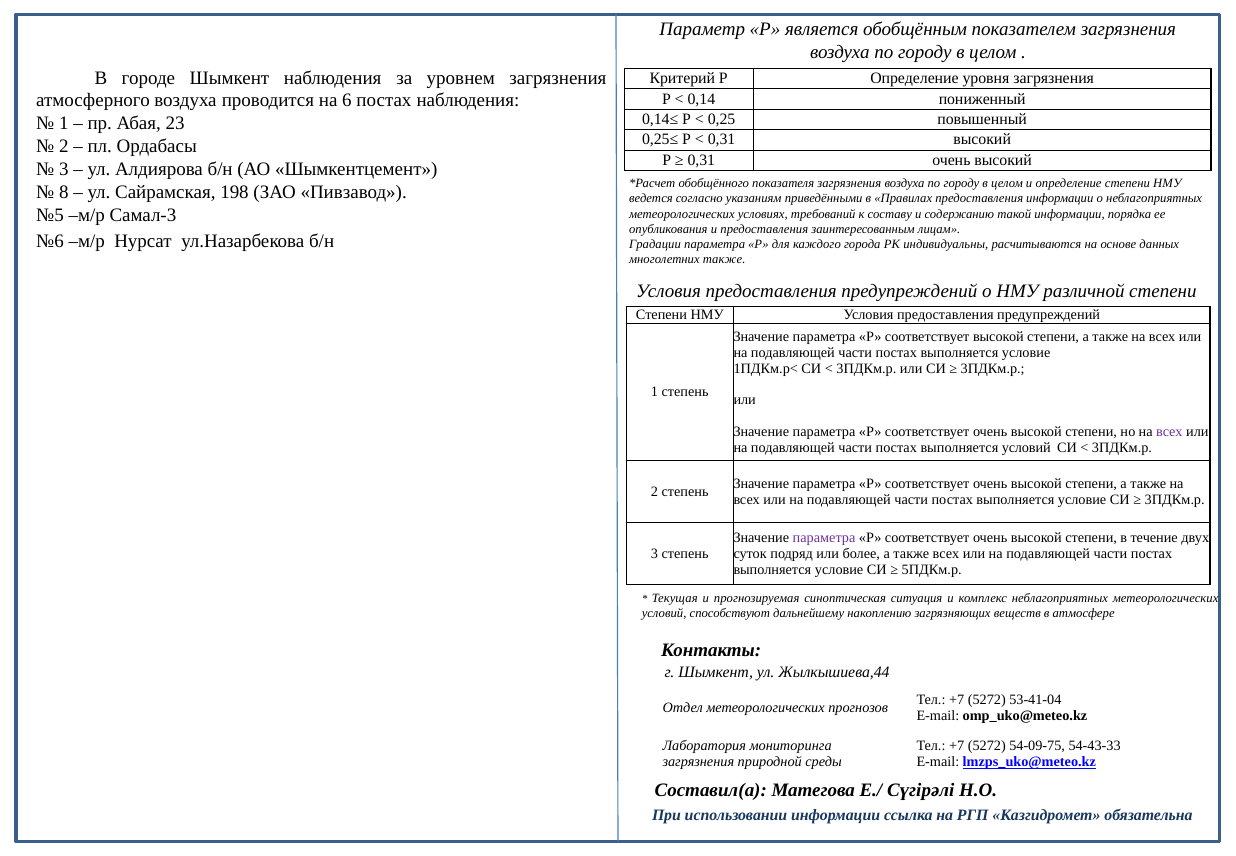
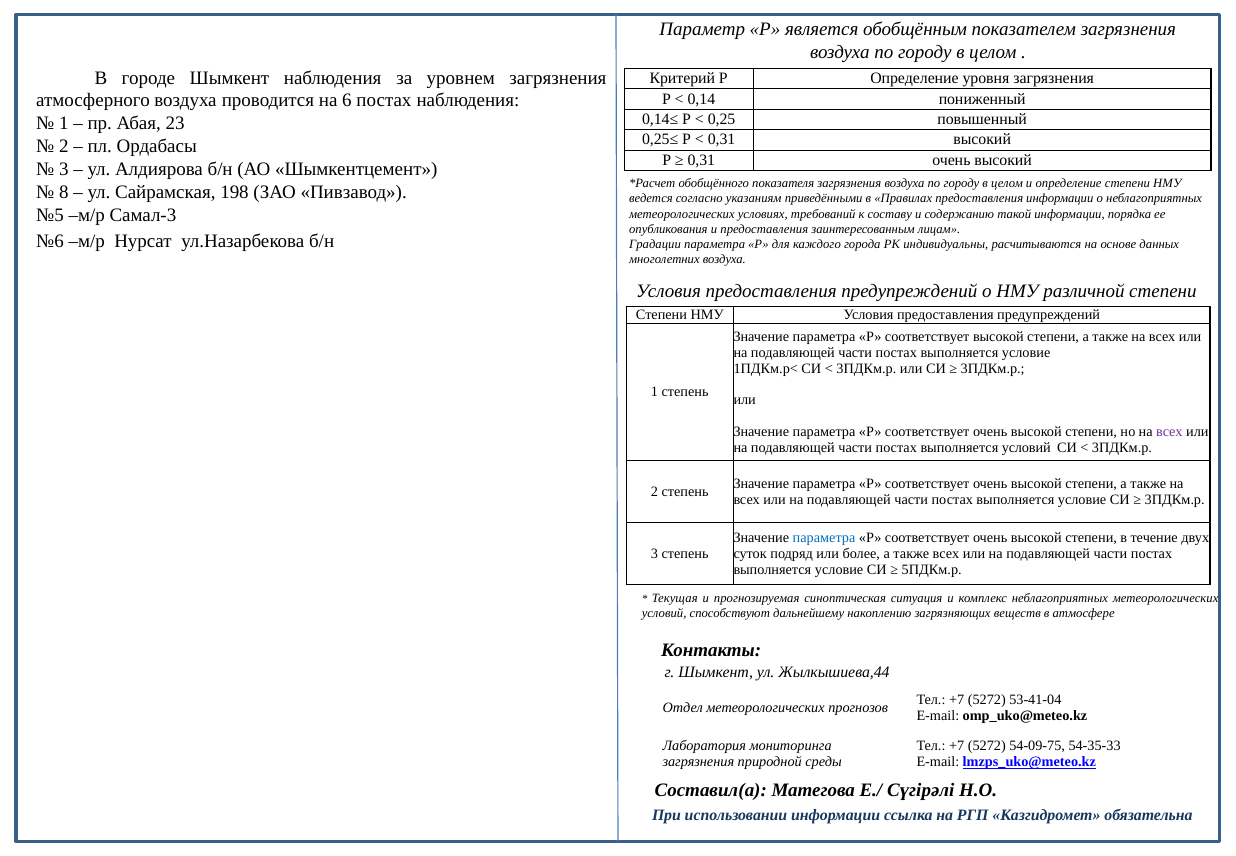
многолетних также: также -> воздуха
параметра at (824, 538) colour: purple -> blue
54-43-33: 54-43-33 -> 54-35-33
